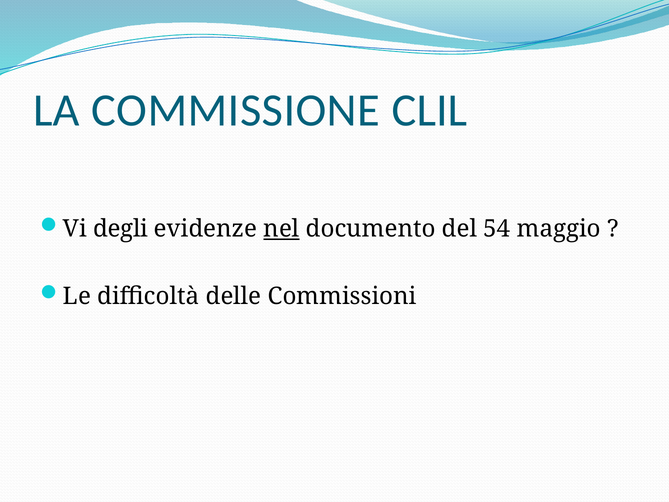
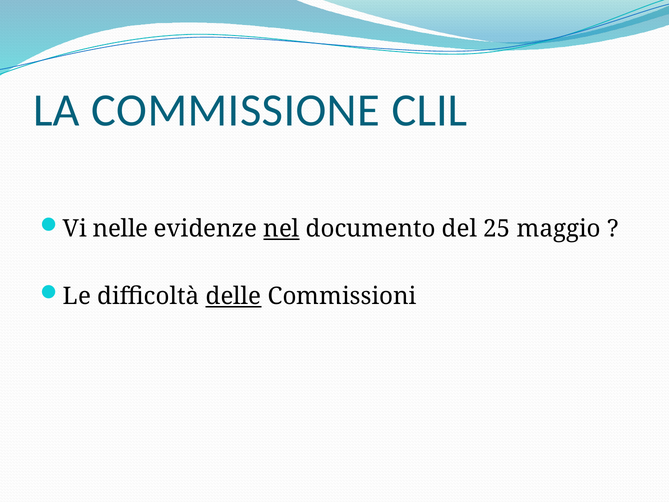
degli: degli -> nelle
54: 54 -> 25
delle underline: none -> present
